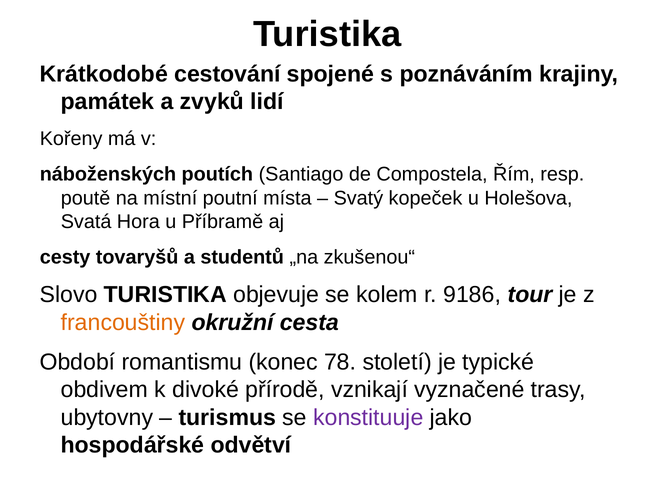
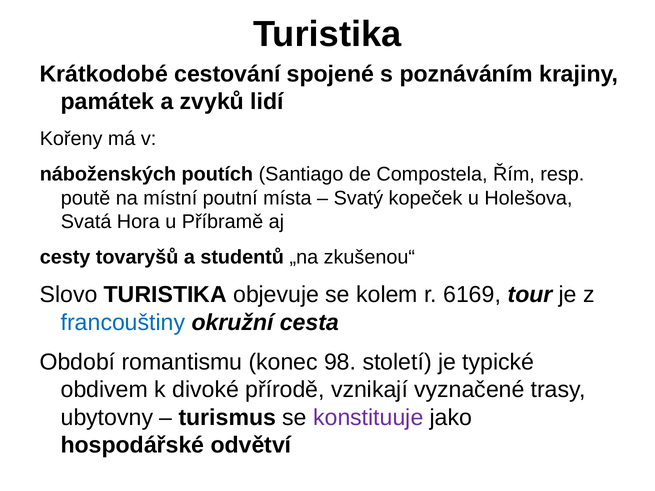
9186: 9186 -> 6169
francouštiny colour: orange -> blue
78: 78 -> 98
